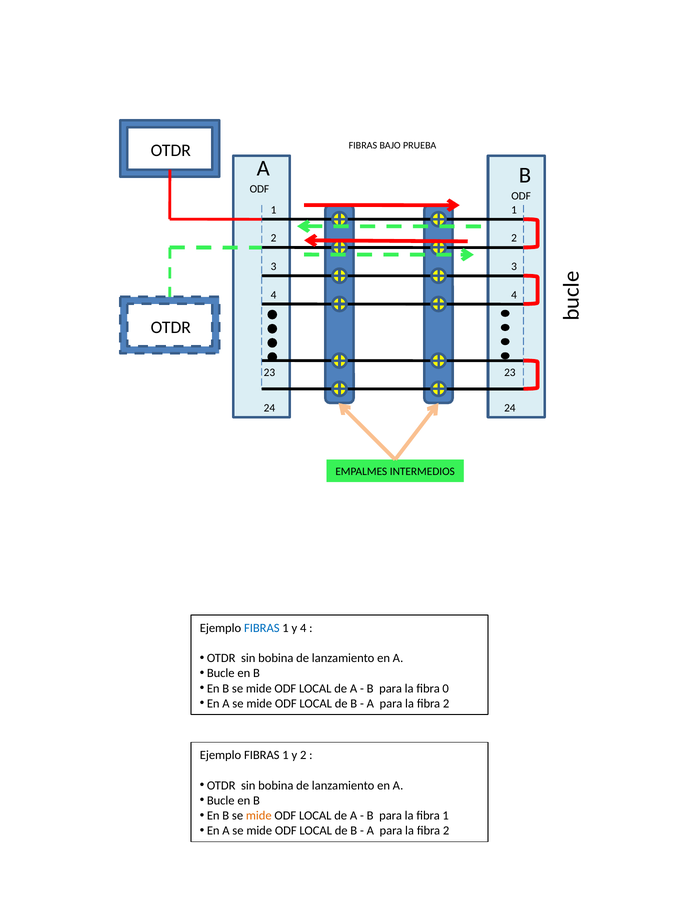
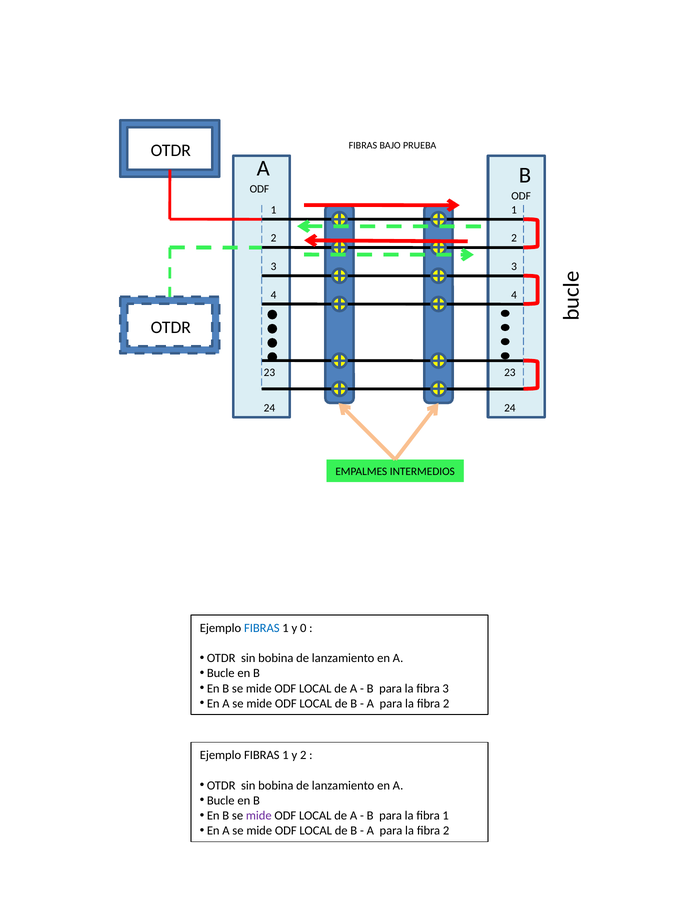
y 4: 4 -> 0
fibra 0: 0 -> 3
mide at (259, 816) colour: orange -> purple
